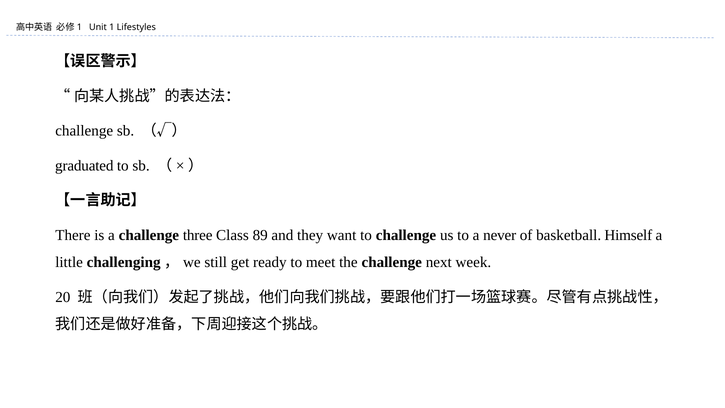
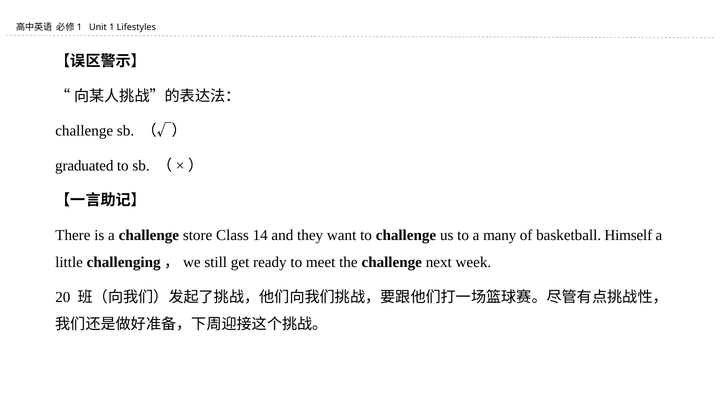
three: three -> store
89: 89 -> 14
never: never -> many
